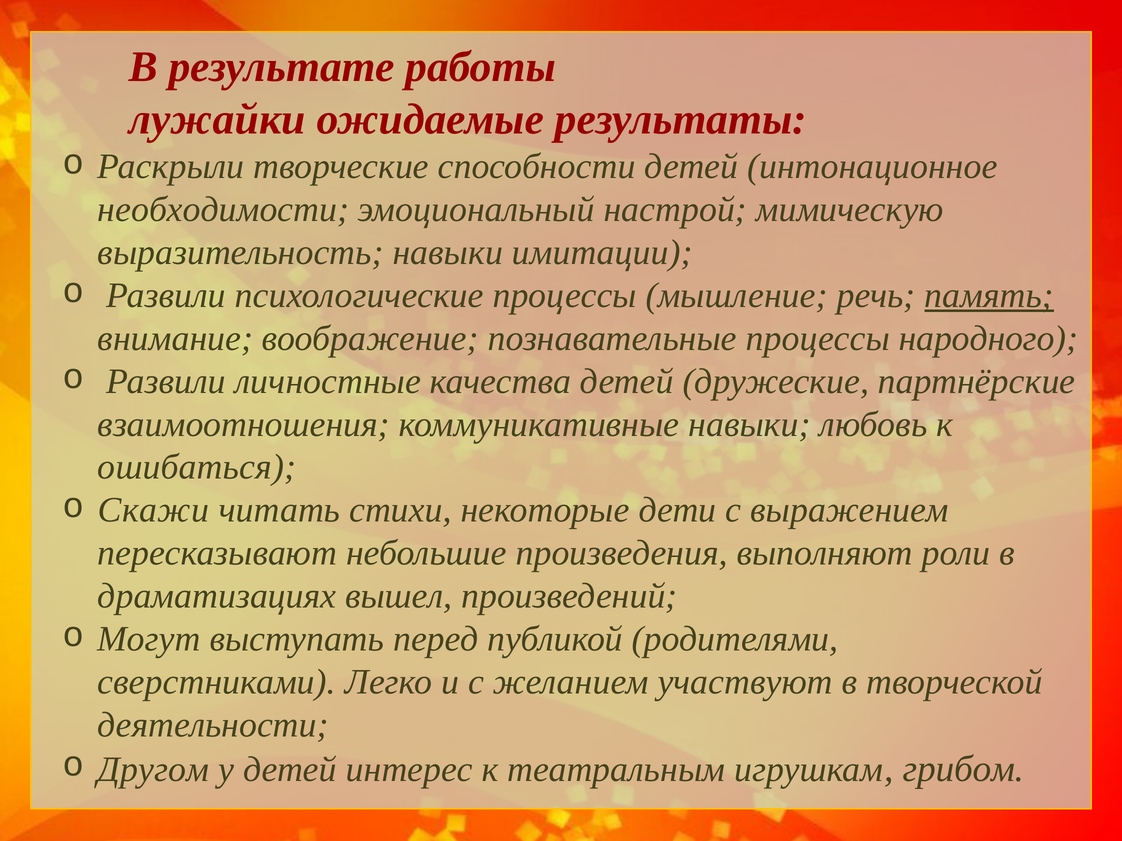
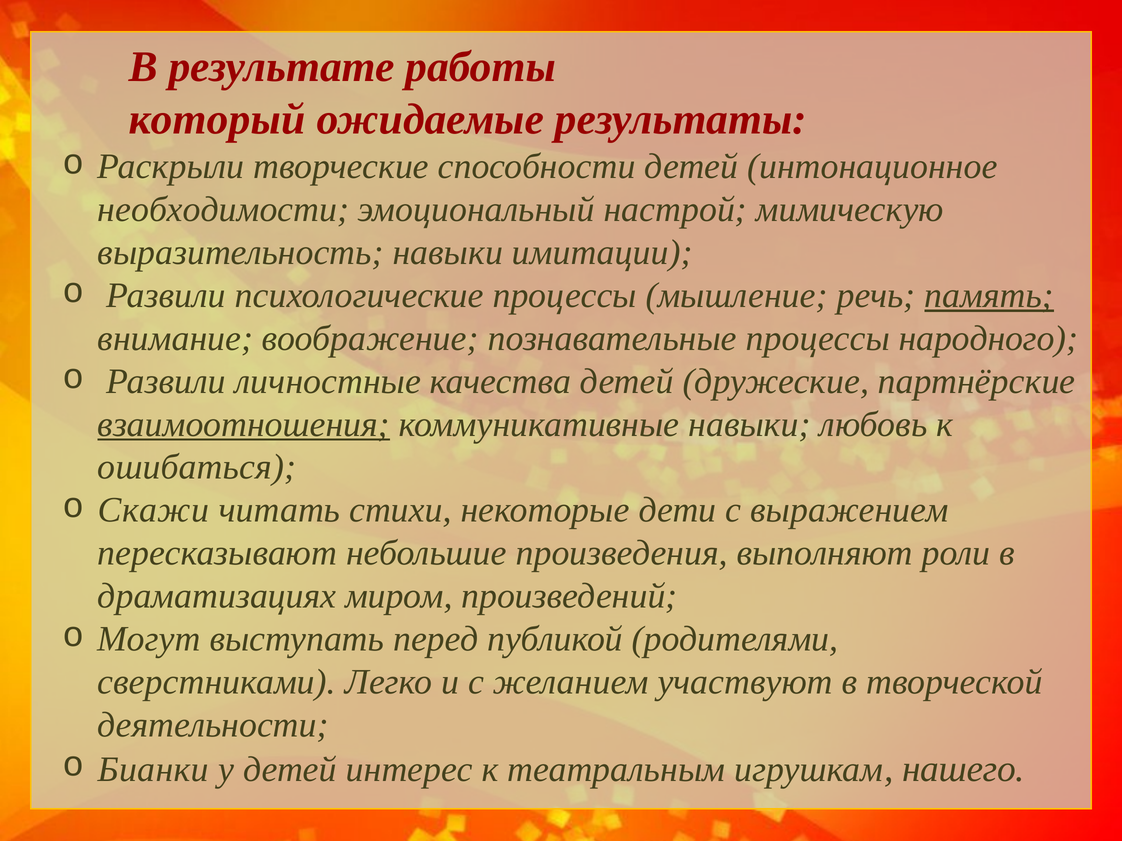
лужайки: лужайки -> который
взаимоотношения underline: none -> present
вышел: вышел -> миром
Другом: Другом -> Бианки
грибом: грибом -> нашего
